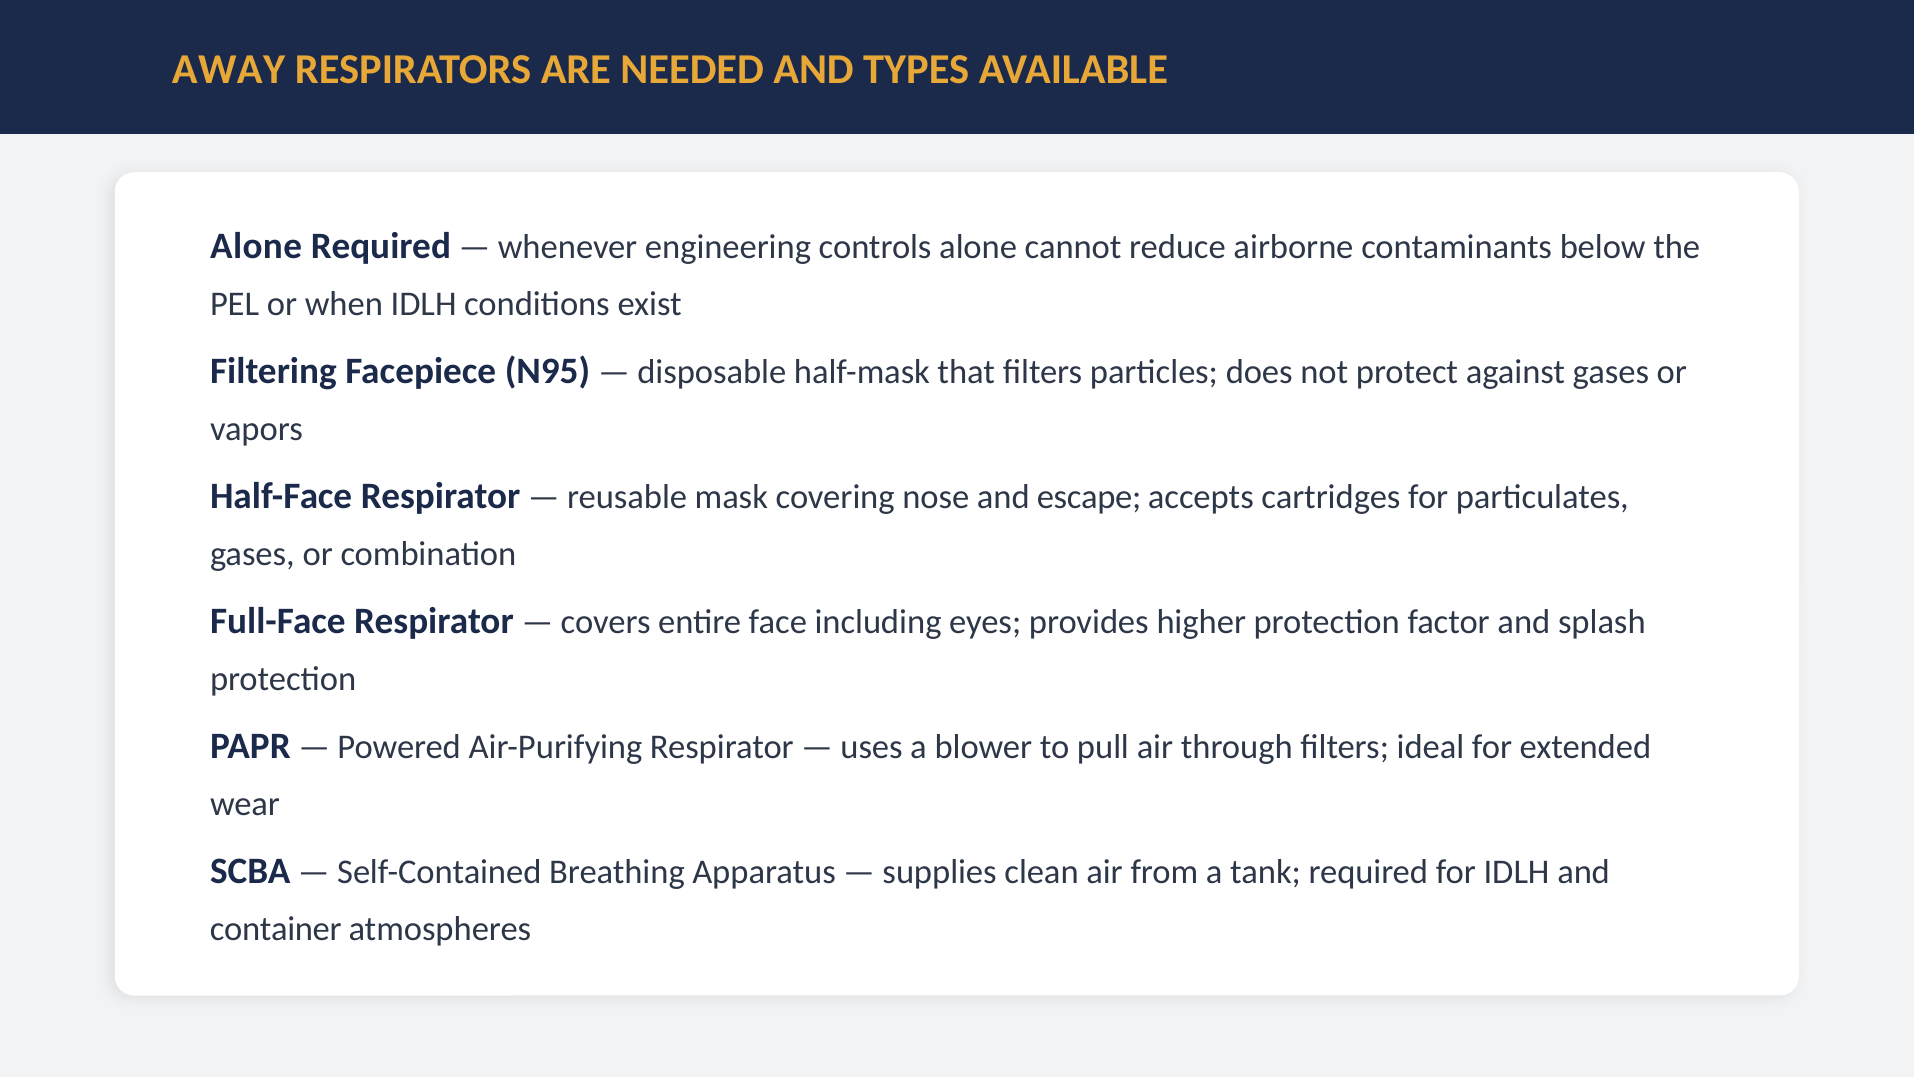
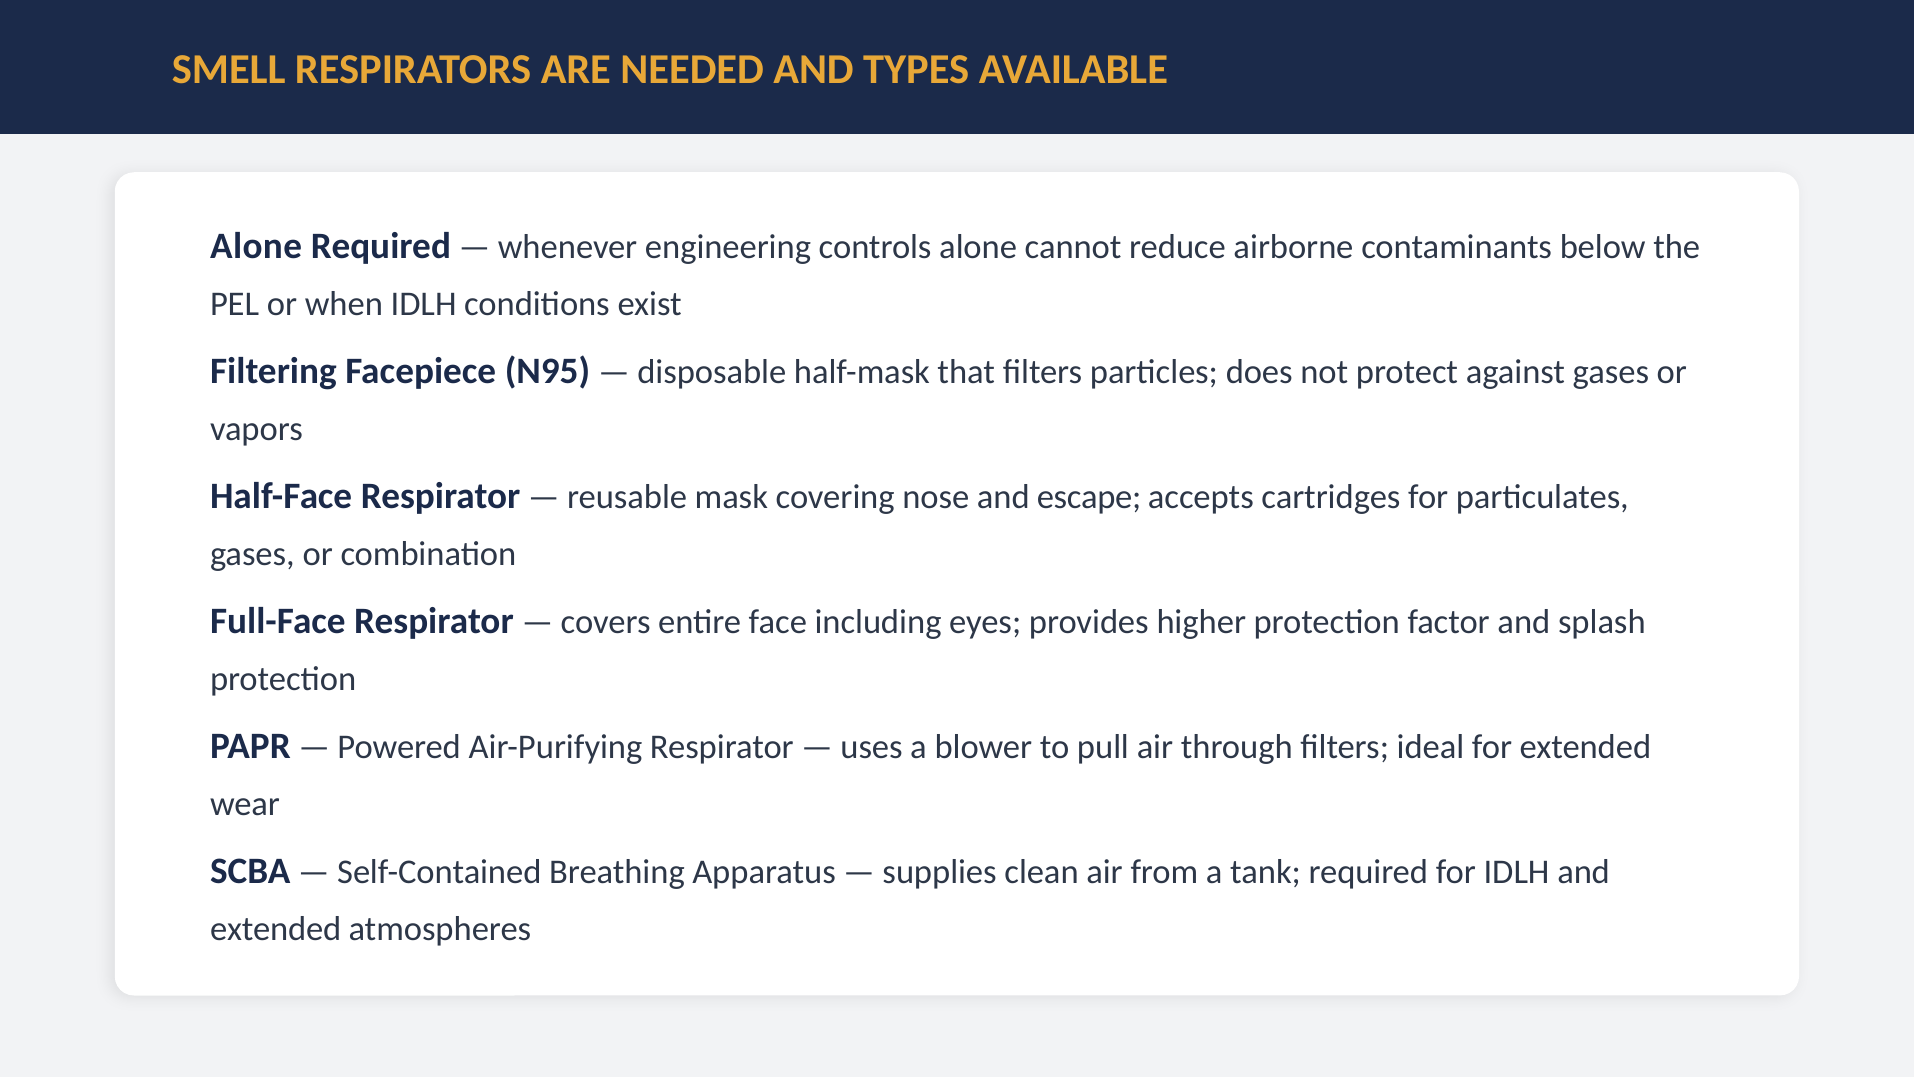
AWAY: AWAY -> SMELL
container at (276, 928): container -> extended
